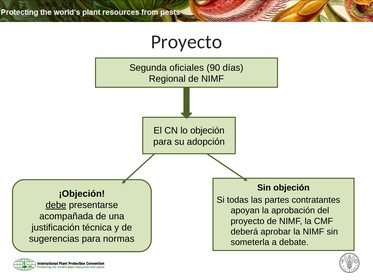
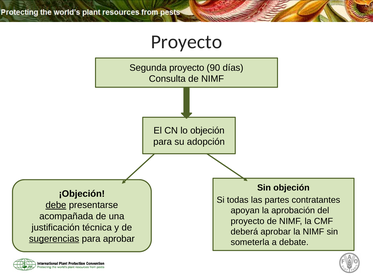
Segunda oficiales: oficiales -> proyecto
Regional: Regional -> Consulta
sugerencias underline: none -> present
para normas: normas -> aprobar
